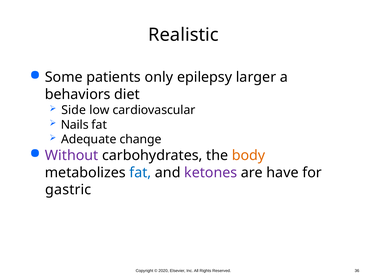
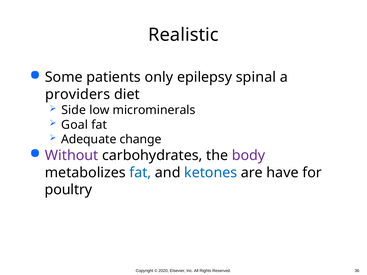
larger: larger -> spinal
behaviors: behaviors -> providers
cardiovascular: cardiovascular -> microminerals
Nails: Nails -> Goal
body colour: orange -> purple
ketones colour: purple -> blue
gastric: gastric -> poultry
